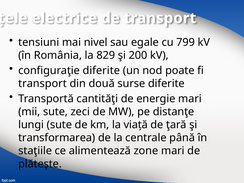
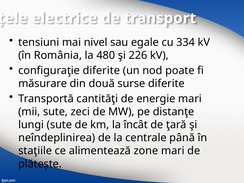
799: 799 -> 334
829: 829 -> 480
200: 200 -> 226
transport at (43, 84): transport -> măsurare
viaţă: viaţă -> încât
transformarea: transformarea -> neîndeplinirea
